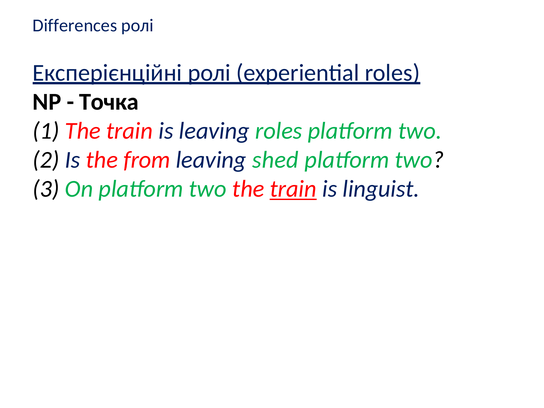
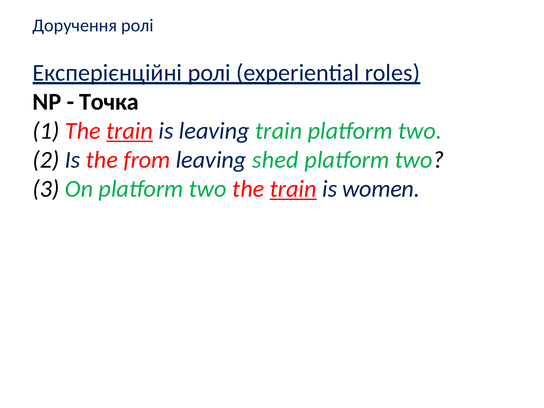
Differences: Differences -> Доручення
train at (130, 131) underline: none -> present
leaving roles: roles -> train
linguist: linguist -> women
